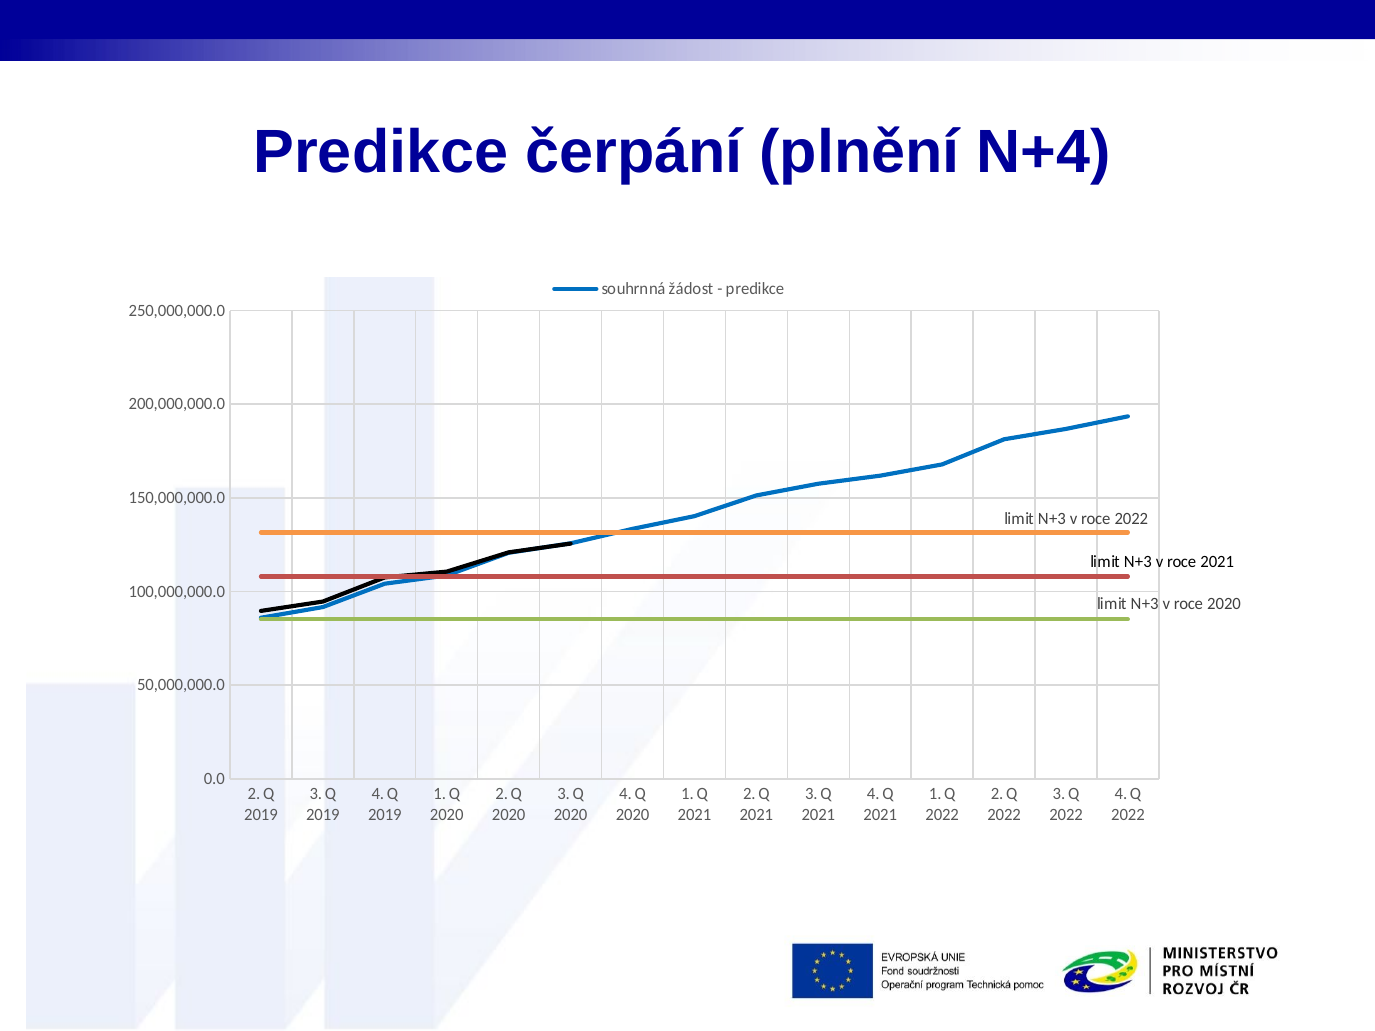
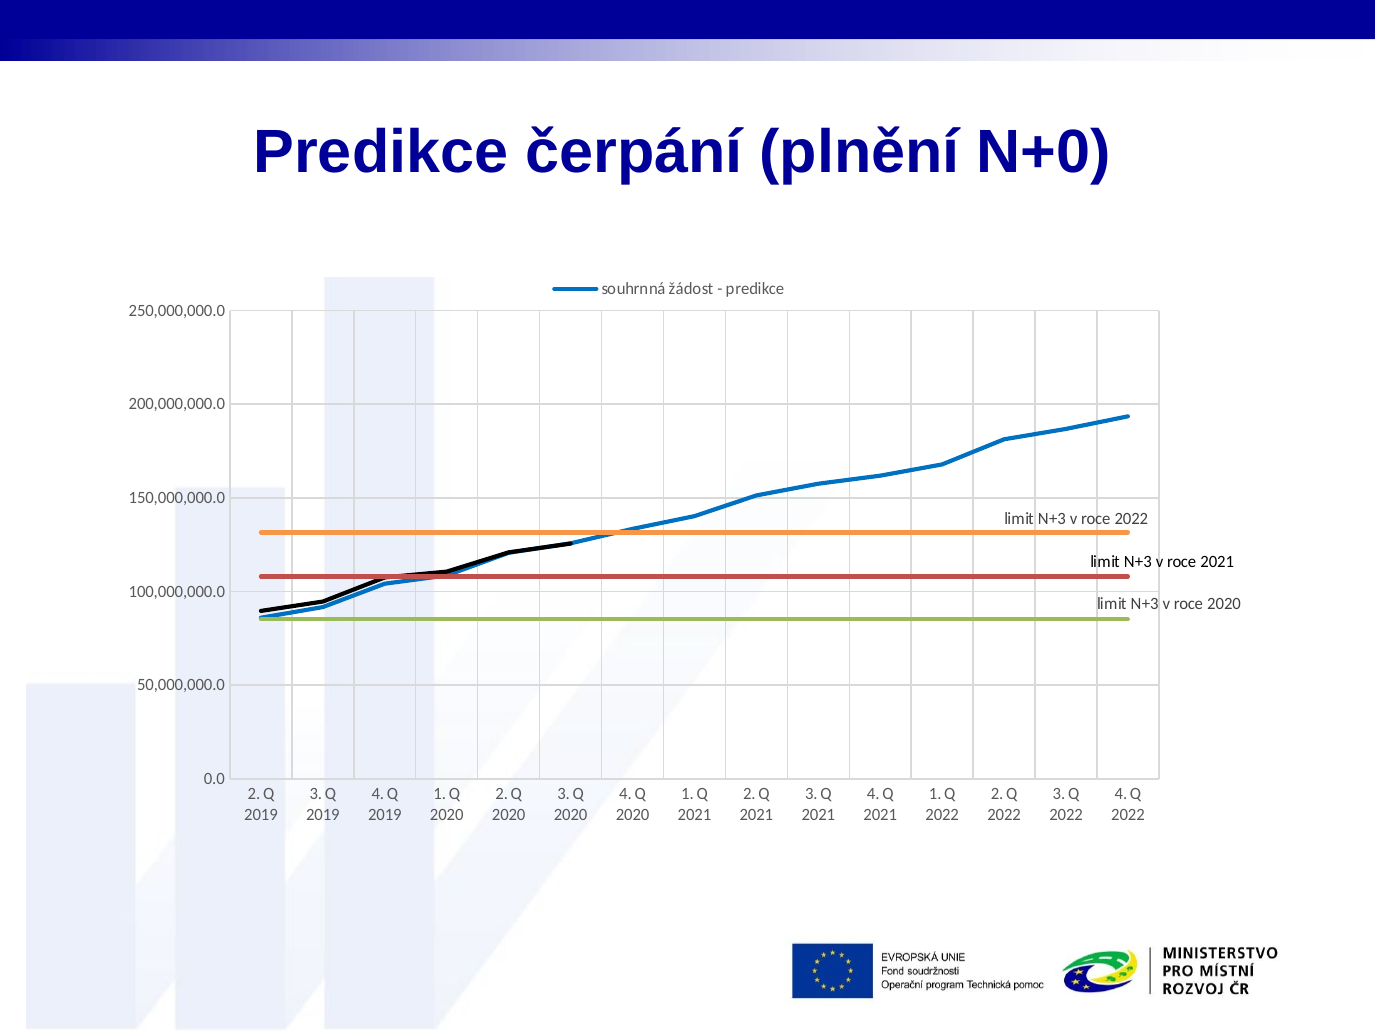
N+4: N+4 -> N+0
